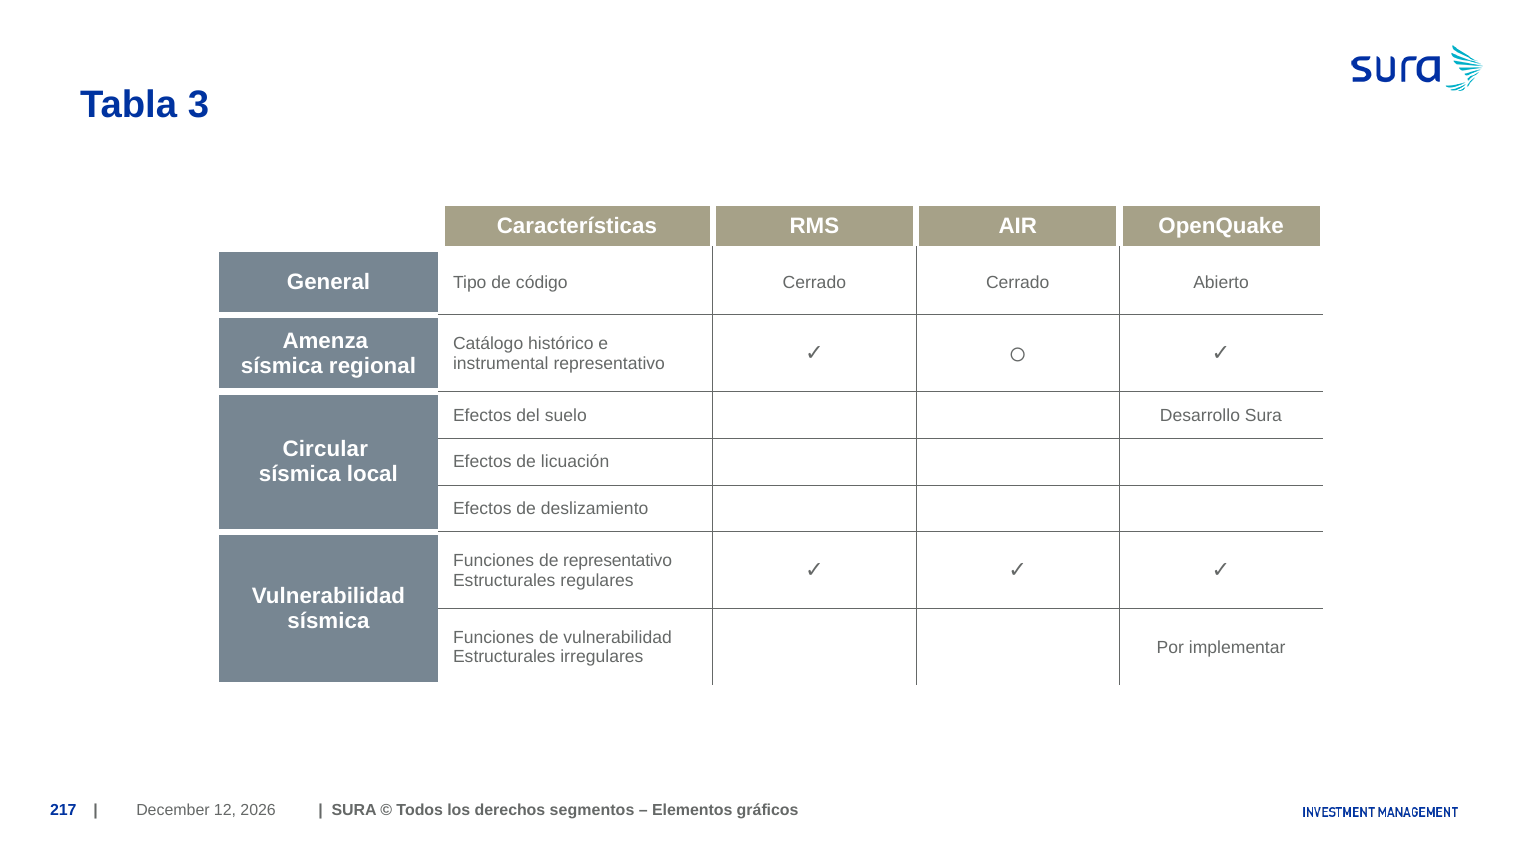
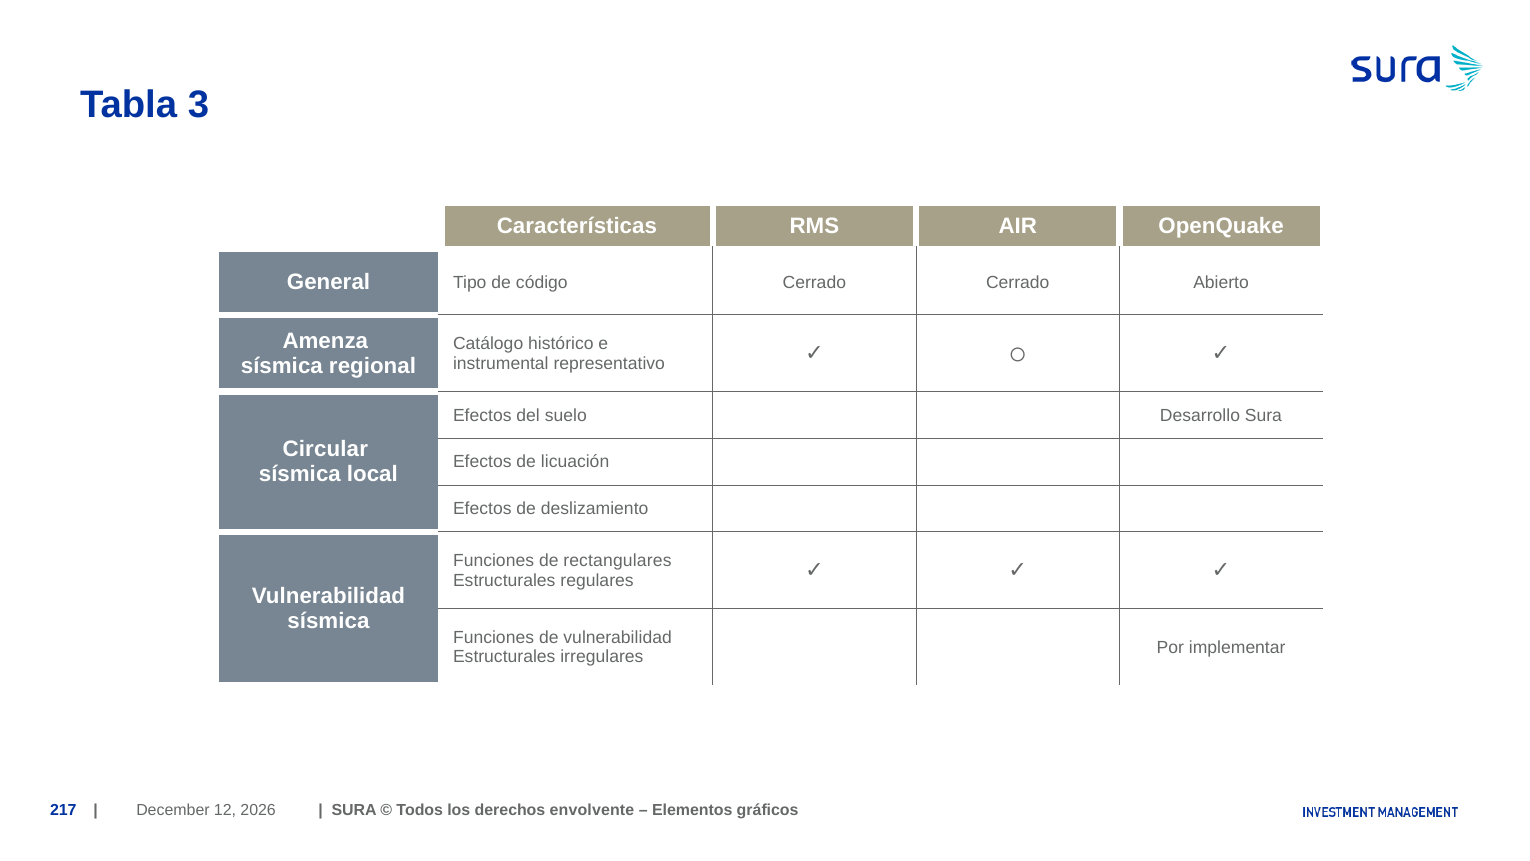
de representativo: representativo -> rectangulares
segmentos: segmentos -> envolvente
